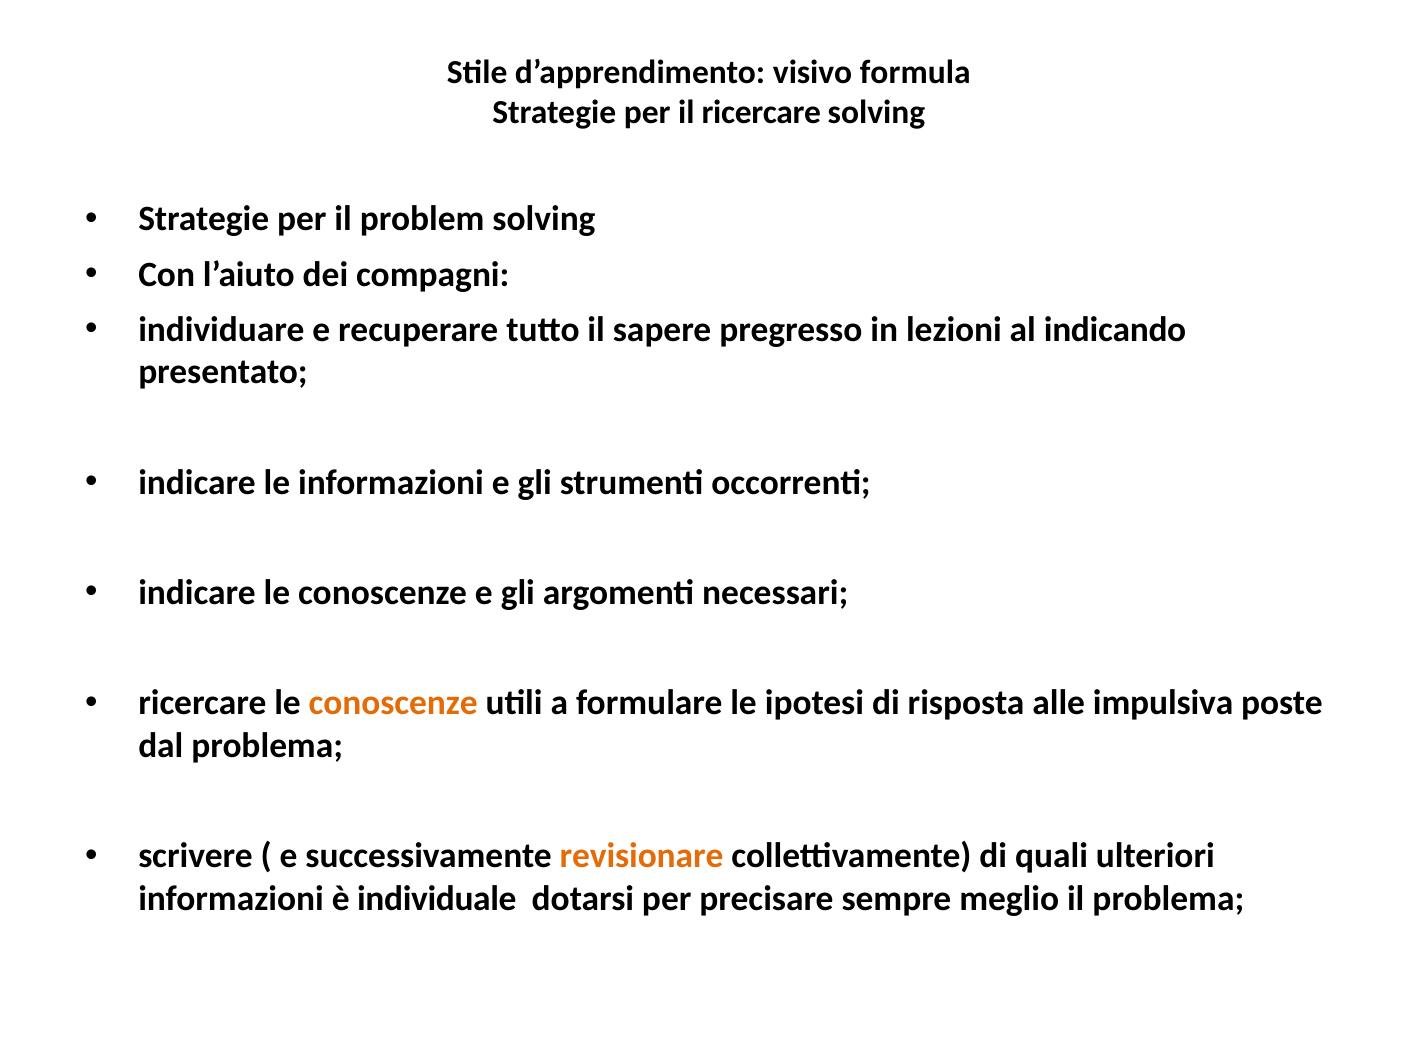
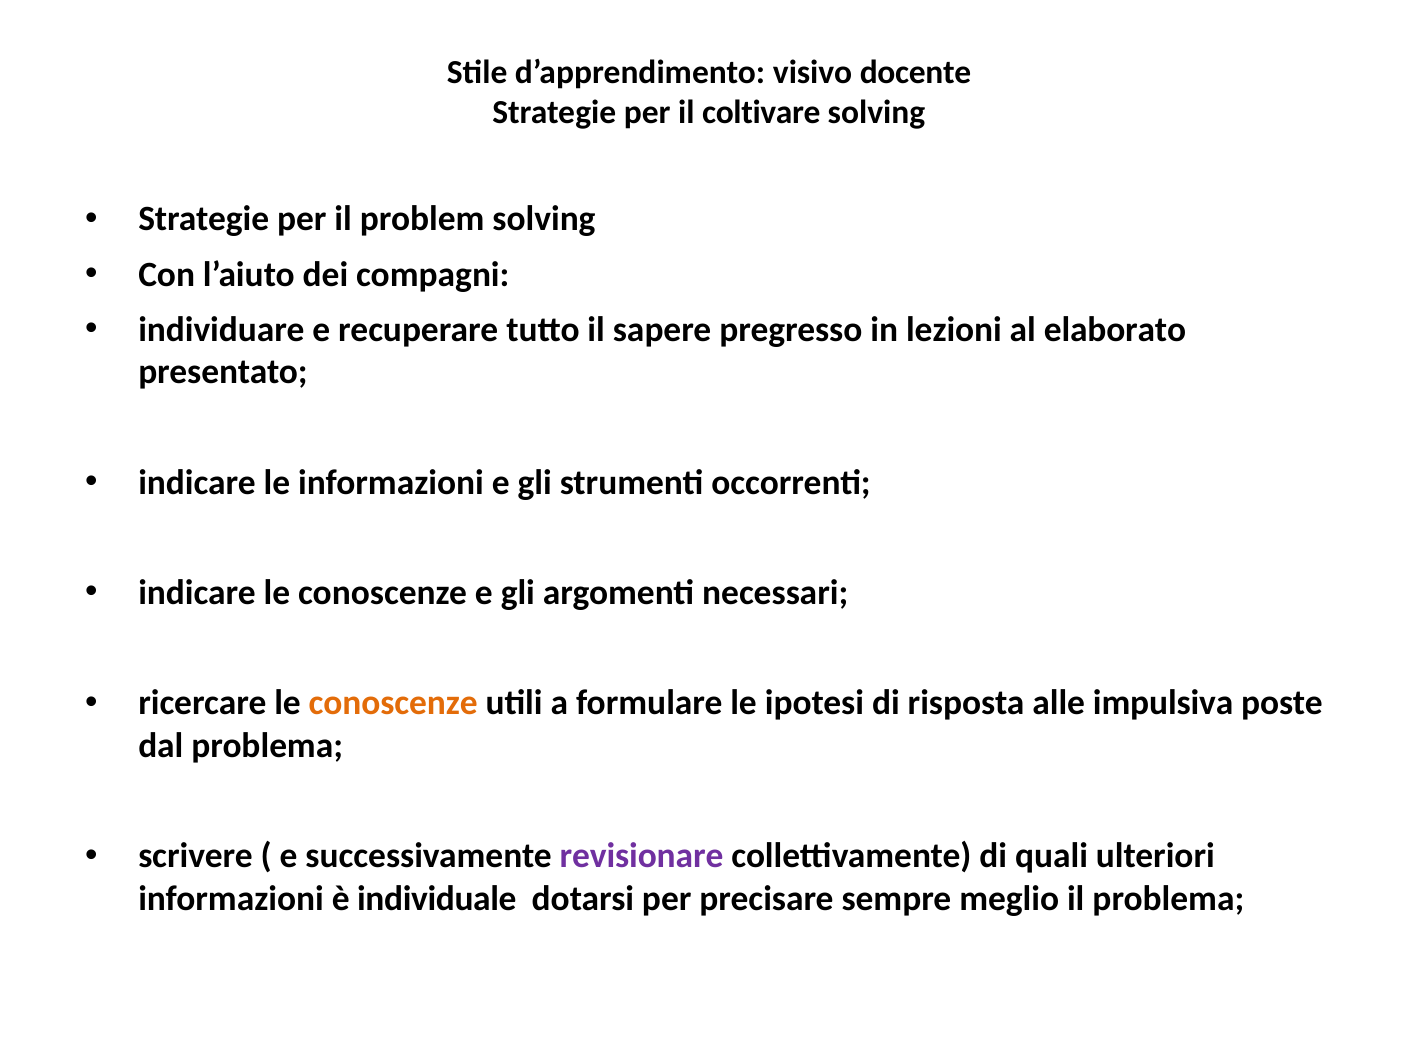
formula: formula -> docente
il ricercare: ricercare -> coltivare
indicando: indicando -> elaborato
revisionare colour: orange -> purple
